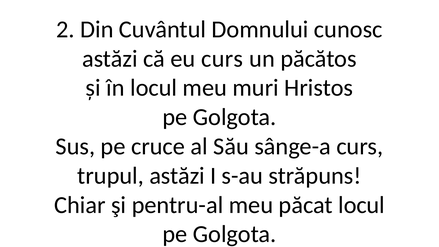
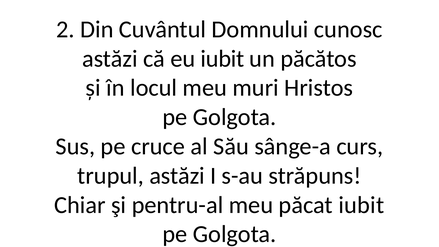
eu curs: curs -> iubit
păcat locul: locul -> iubit
